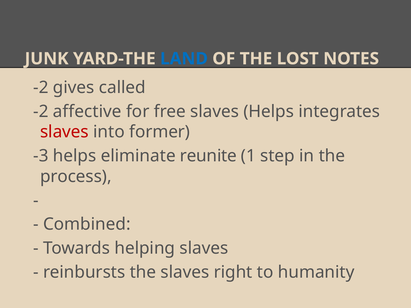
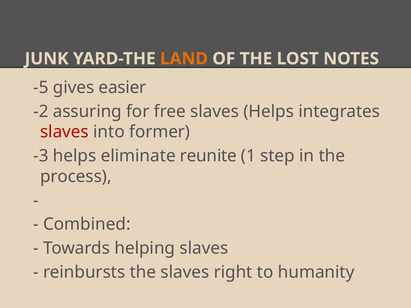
LAND colour: blue -> orange
-2 at (41, 88): -2 -> -5
called: called -> easier
affective: affective -> assuring
